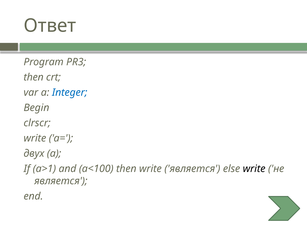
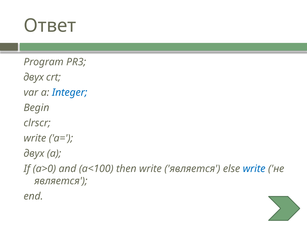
then at (34, 77): then -> двух
a>1: a>1 -> a>0
write at (254, 169) colour: black -> blue
